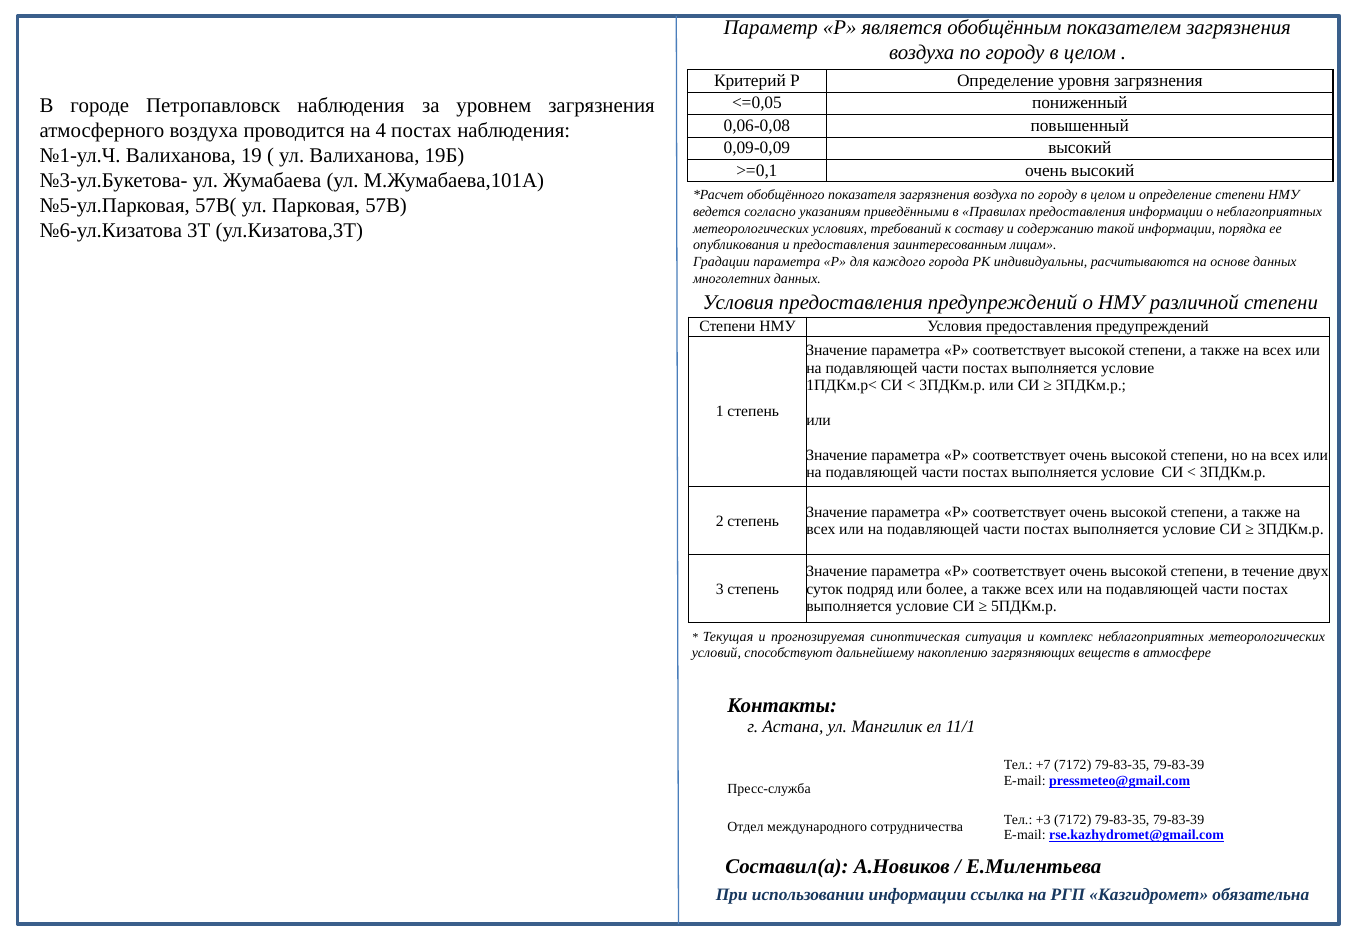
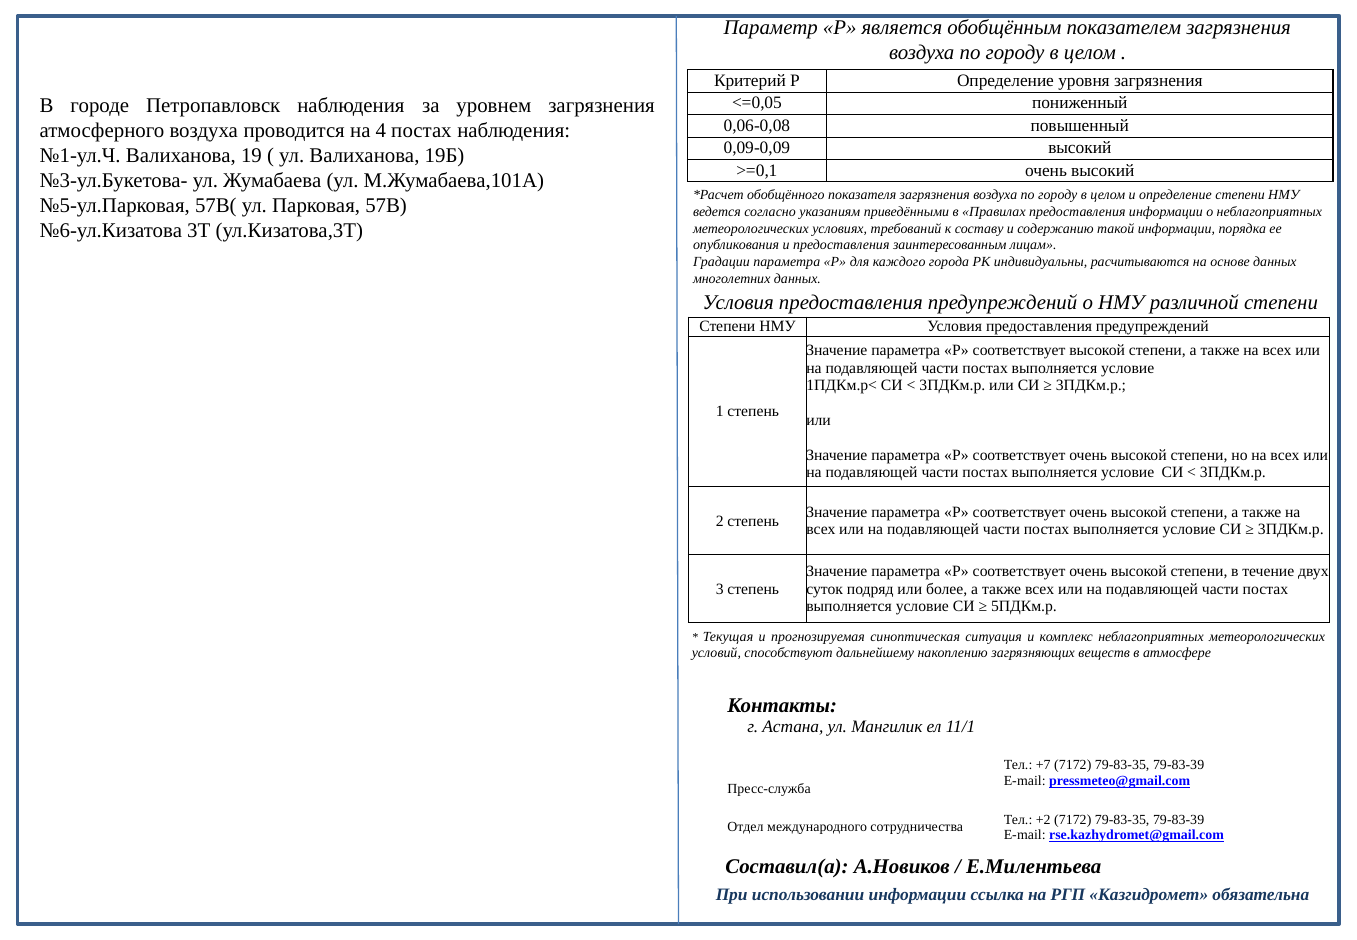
+3: +3 -> +2
